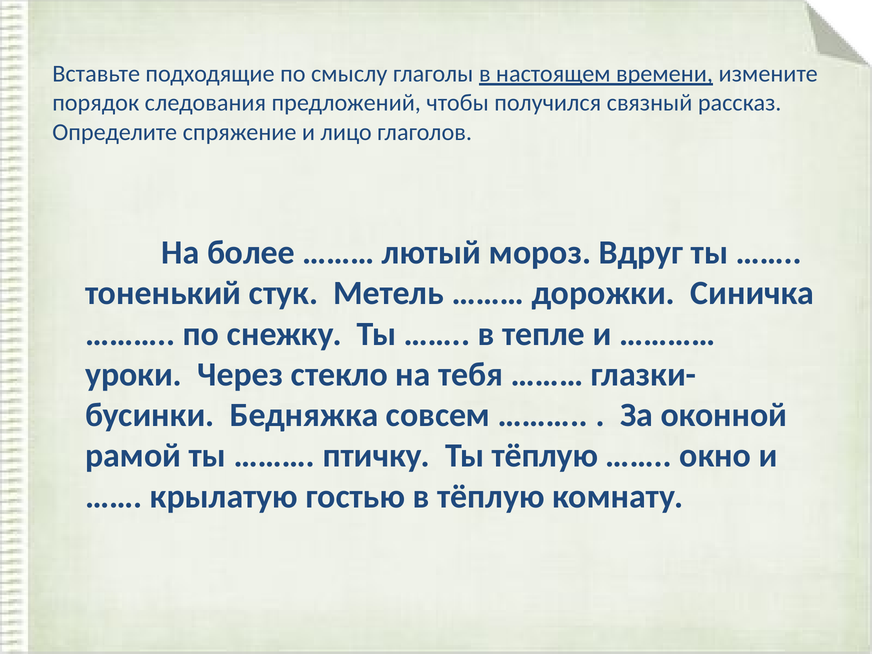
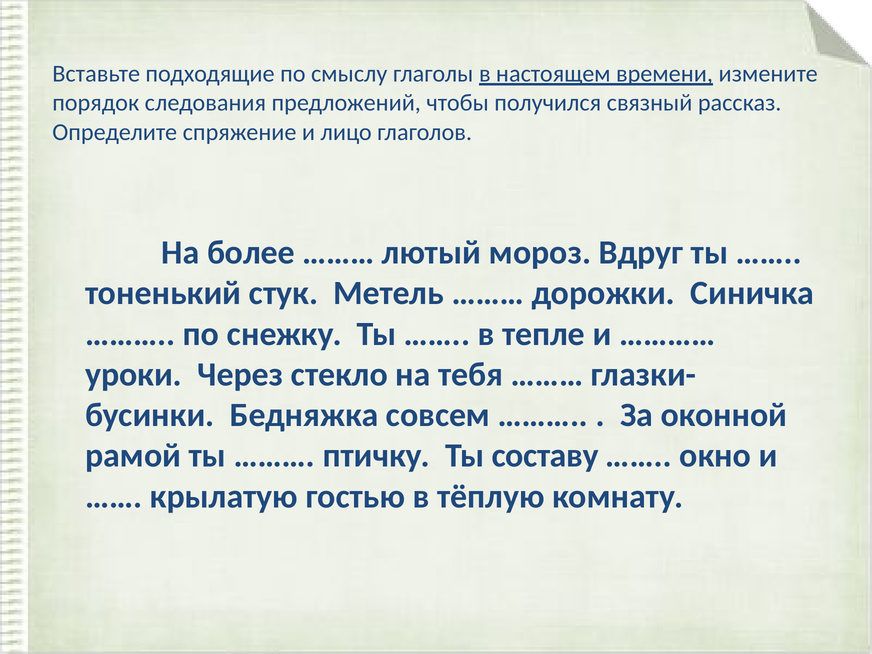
Ты тёплую: тёплую -> составу
